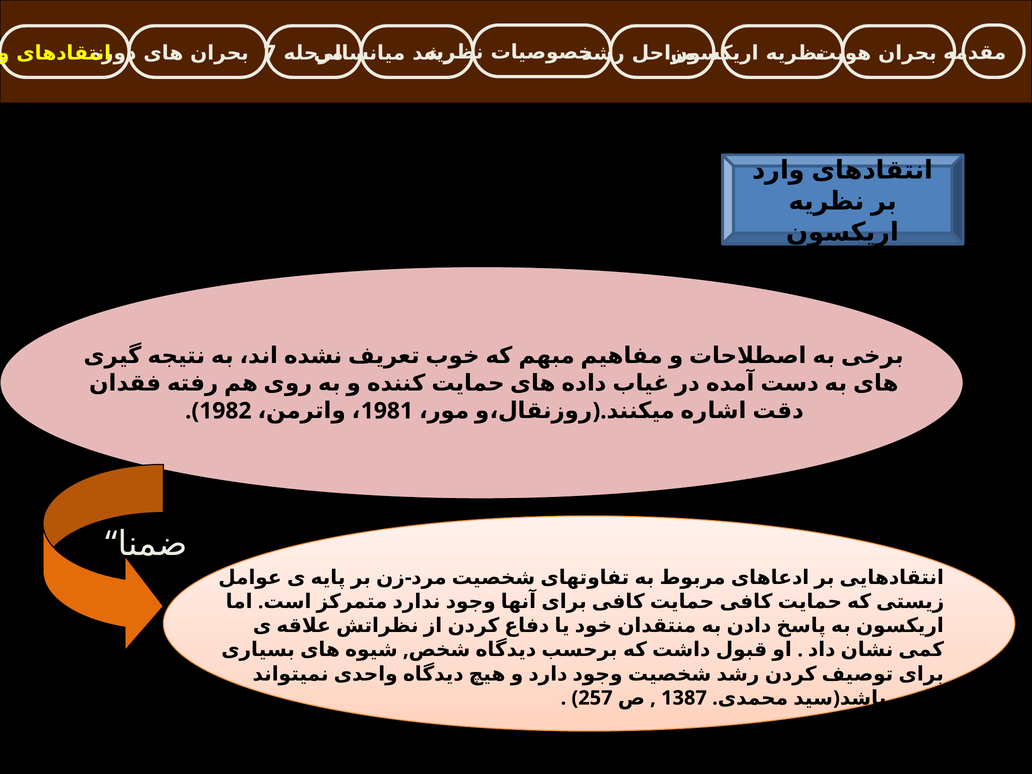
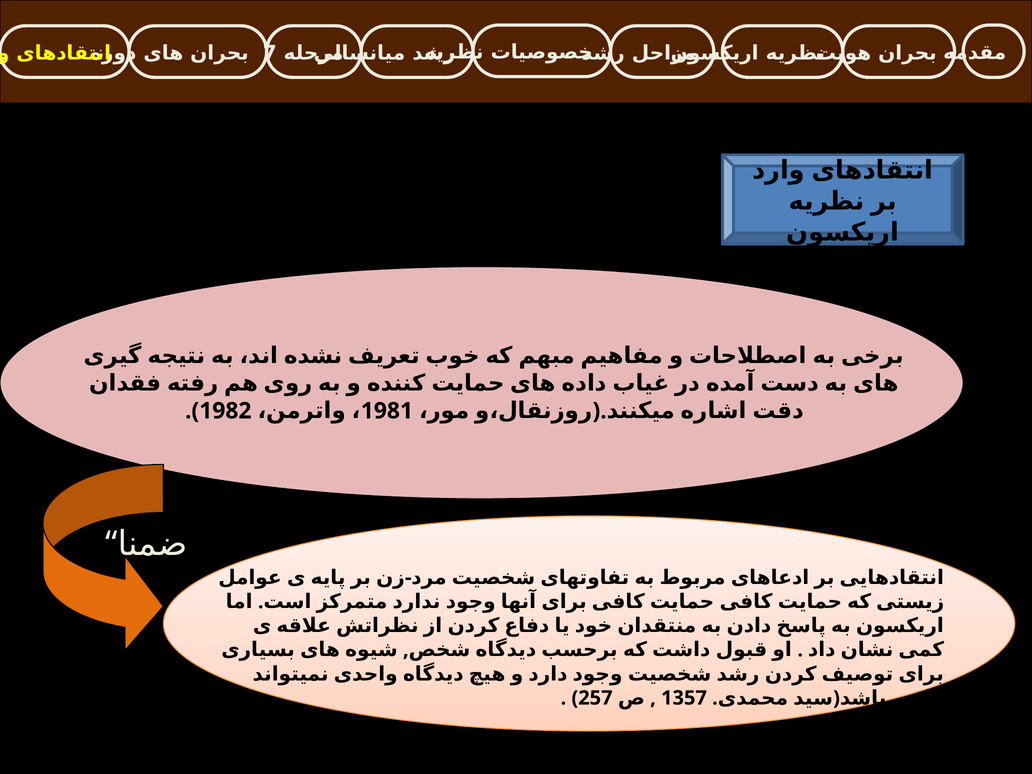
1387: 1387 -> 1357
